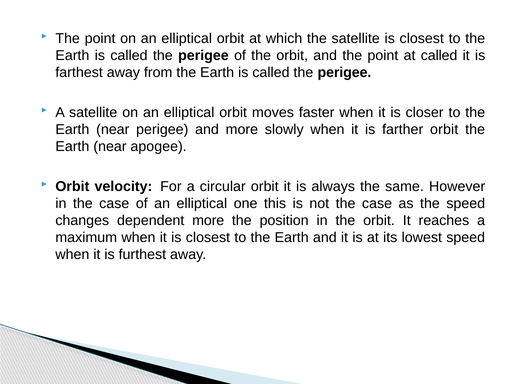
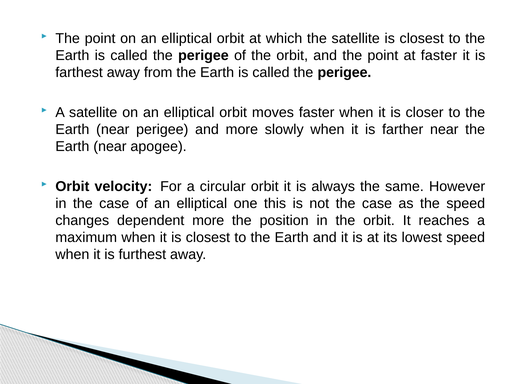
at called: called -> faster
farther orbit: orbit -> near
